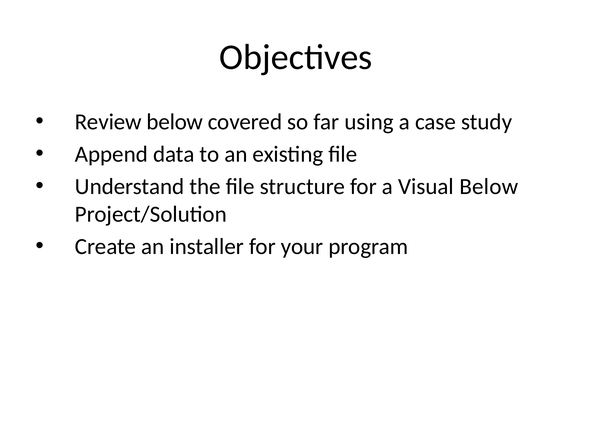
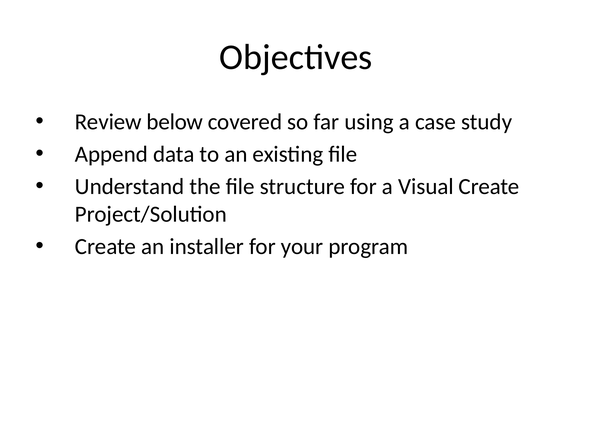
Visual Below: Below -> Create
